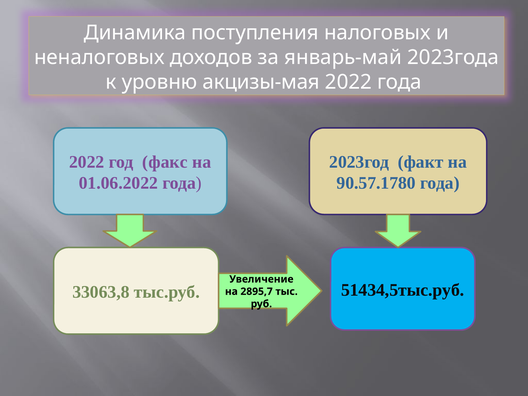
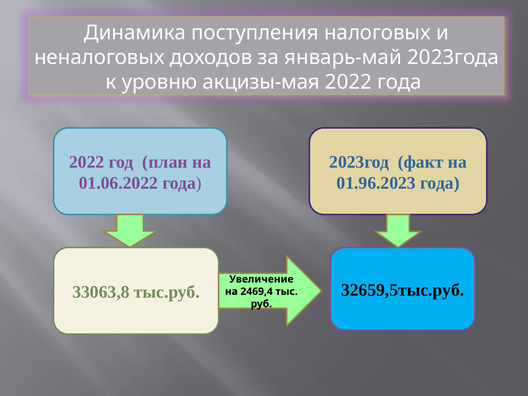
факс: факс -> план
90.57.1780: 90.57.1780 -> 01.96.2023
51434,5тыс.руб: 51434,5тыс.руб -> 32659,5тыс.руб
2895,7: 2895,7 -> 2469,4
